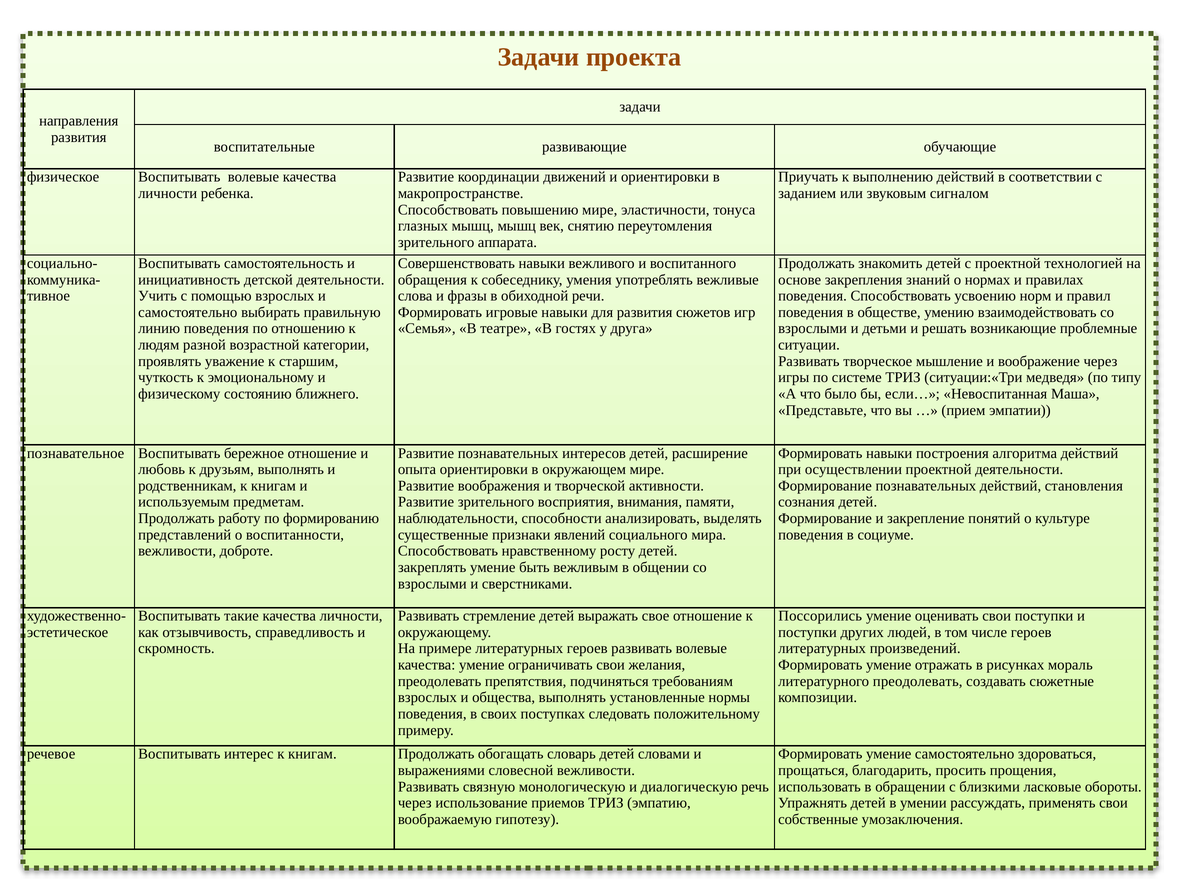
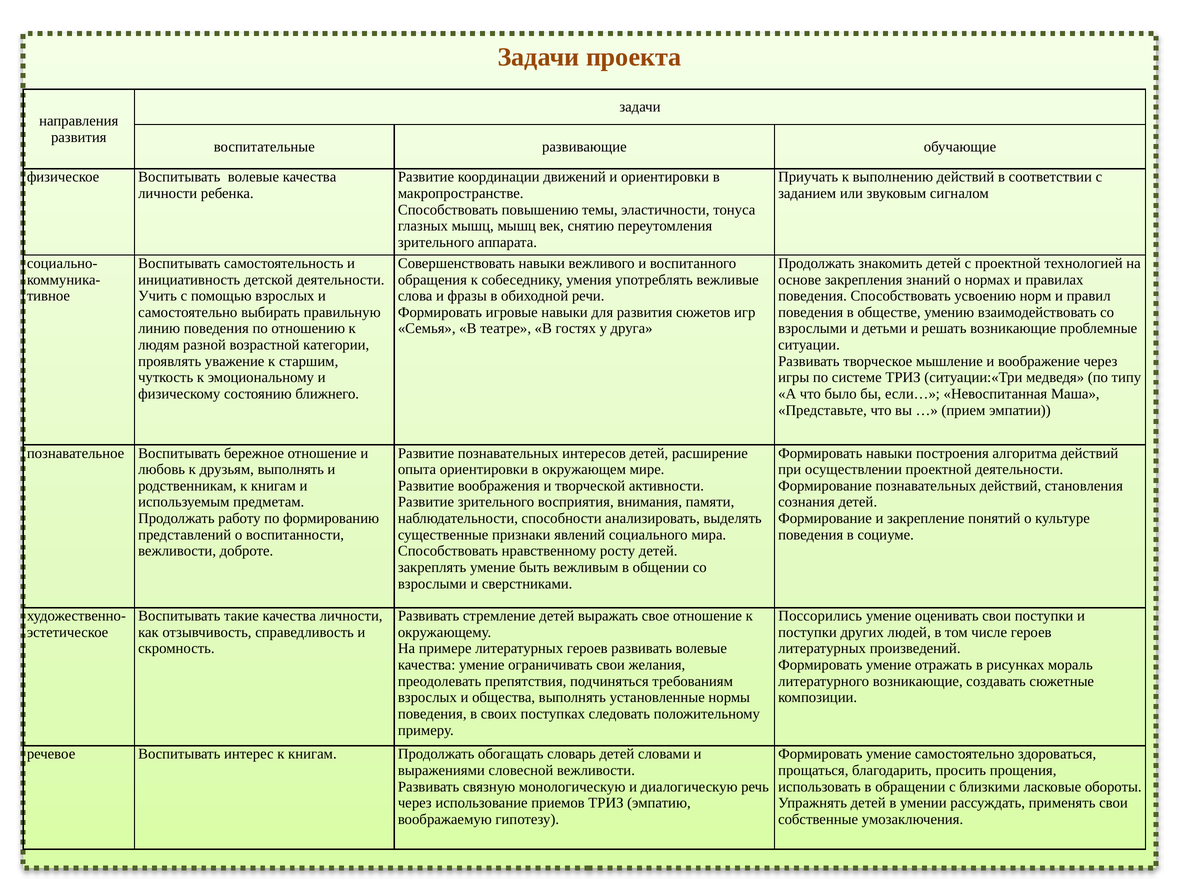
повышению мире: мире -> темы
литературного преодолевать: преодолевать -> возникающие
